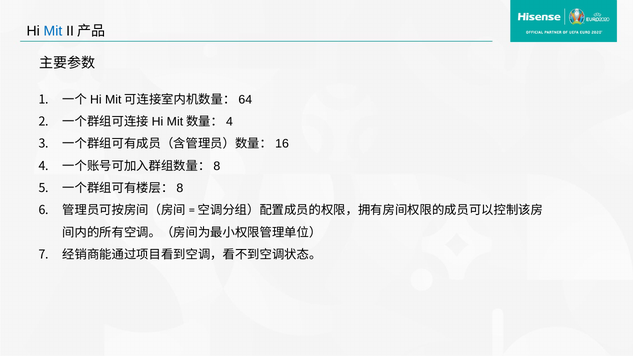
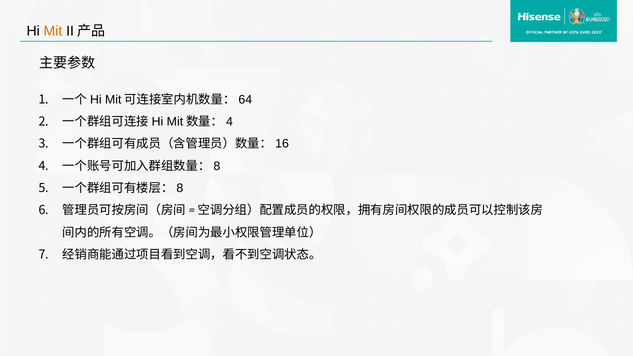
Mit colour: blue -> orange
